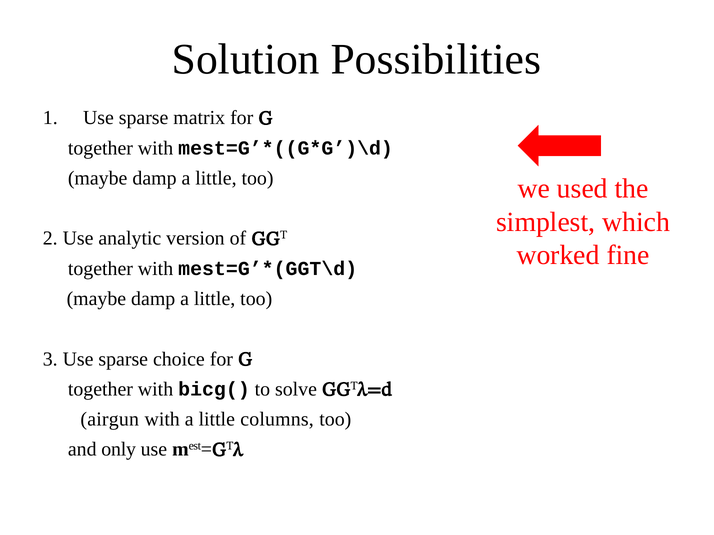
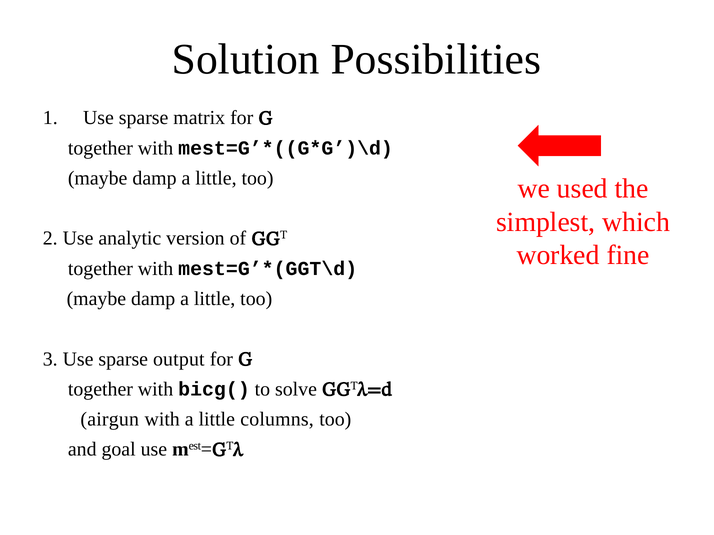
choice: choice -> output
only: only -> goal
